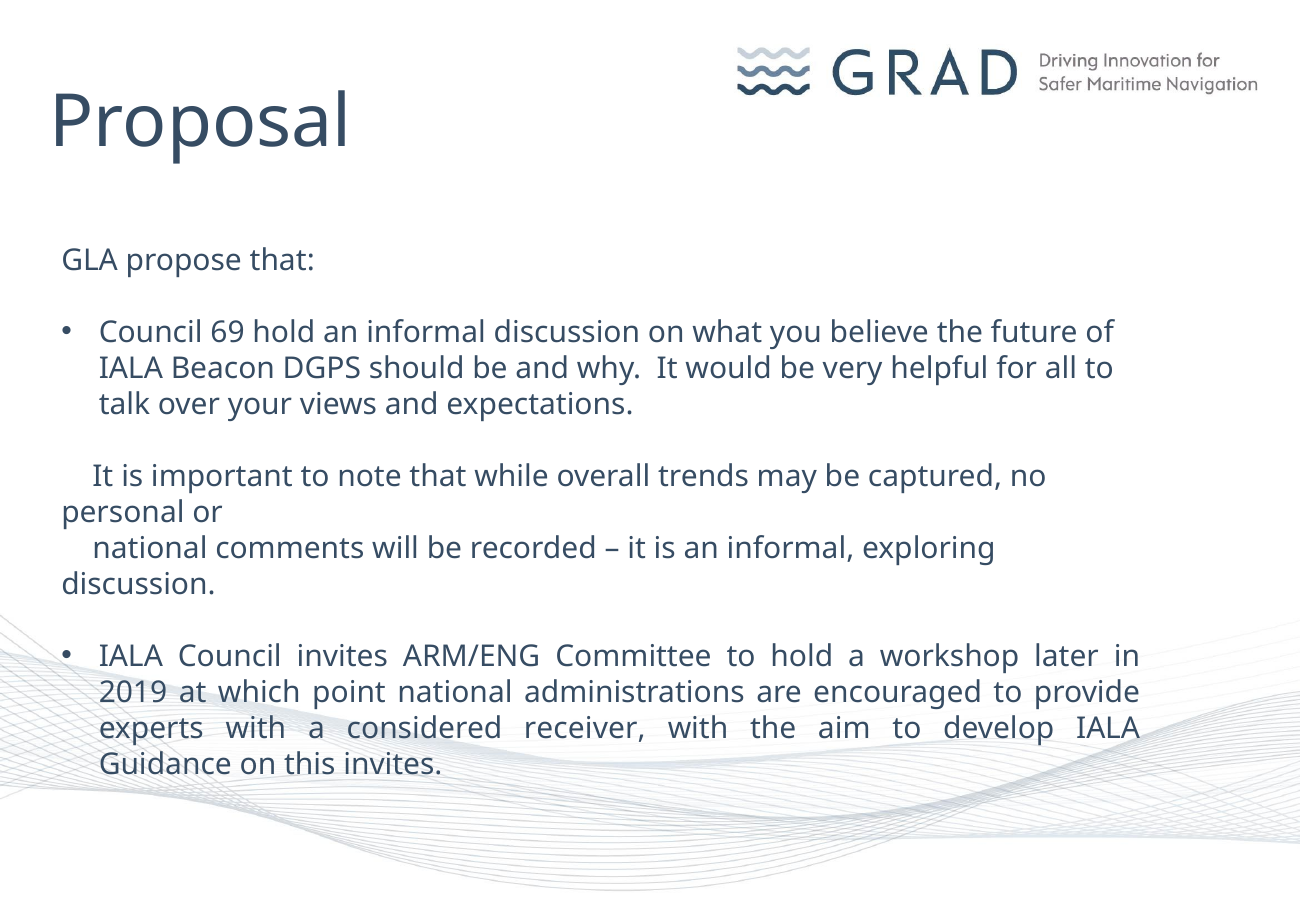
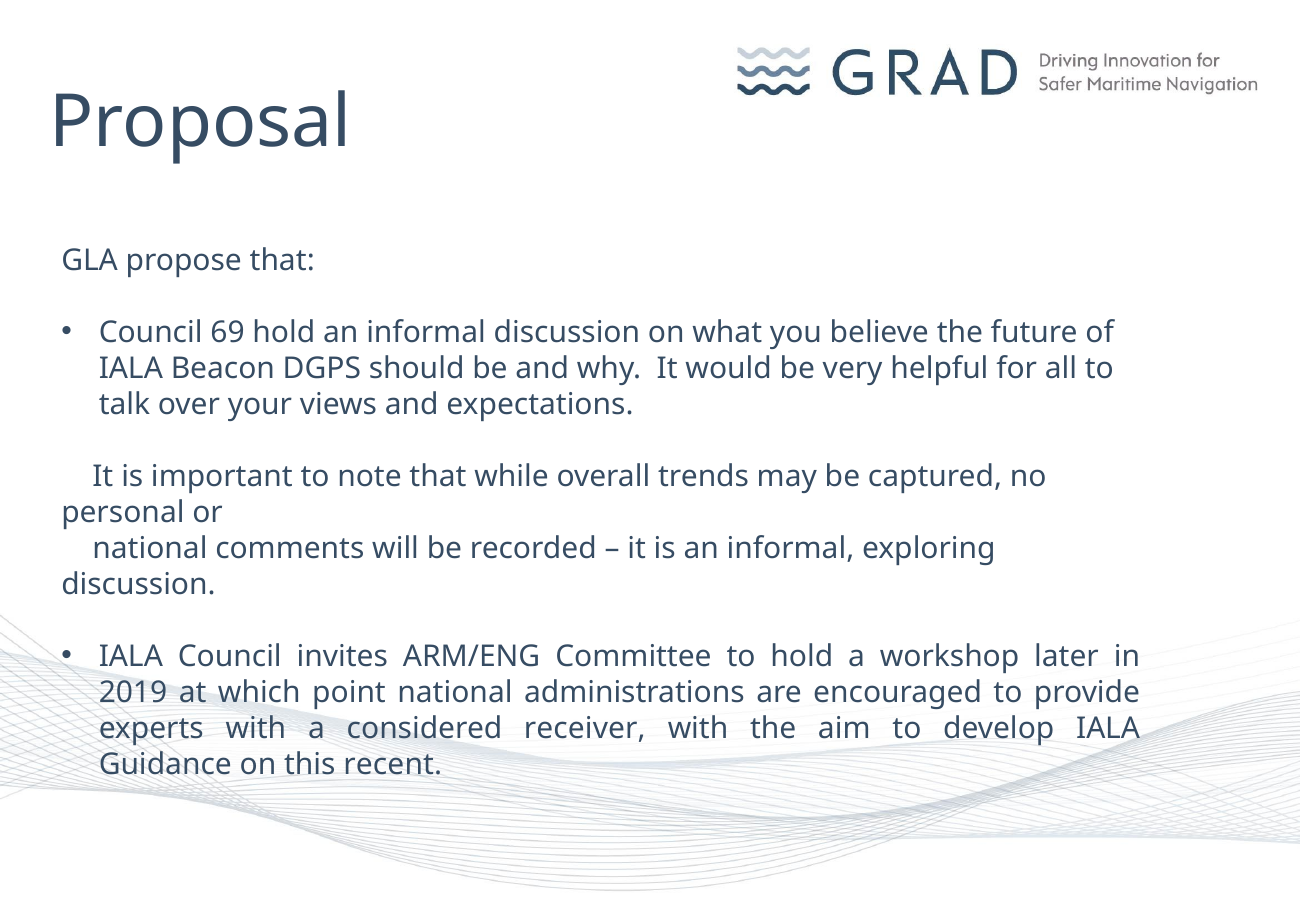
this invites: invites -> recent
